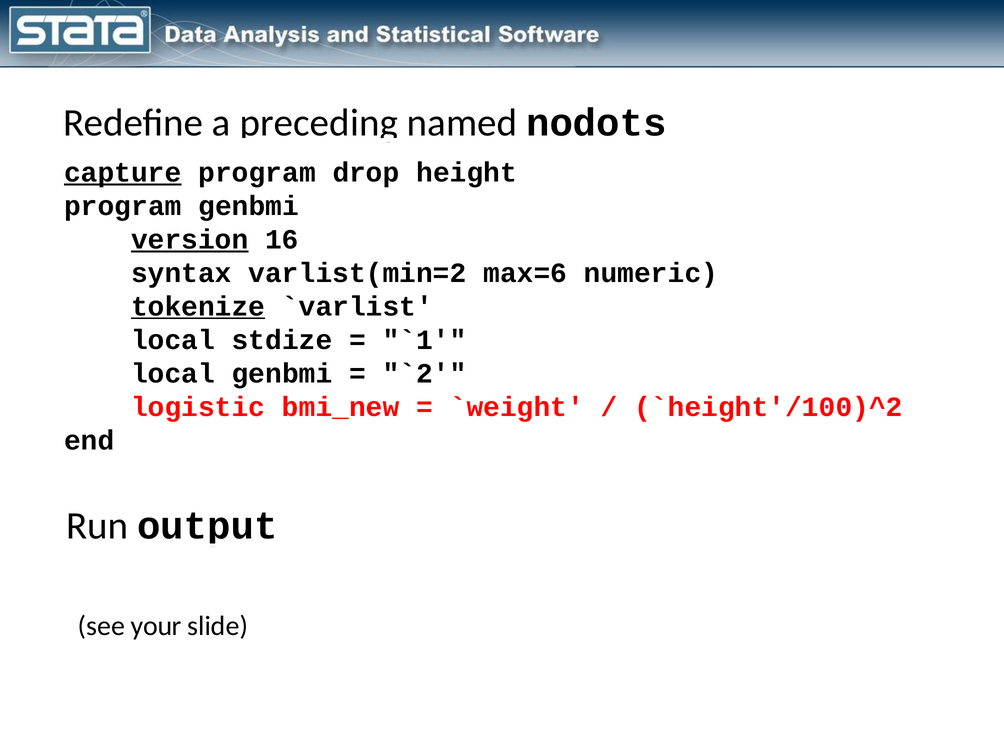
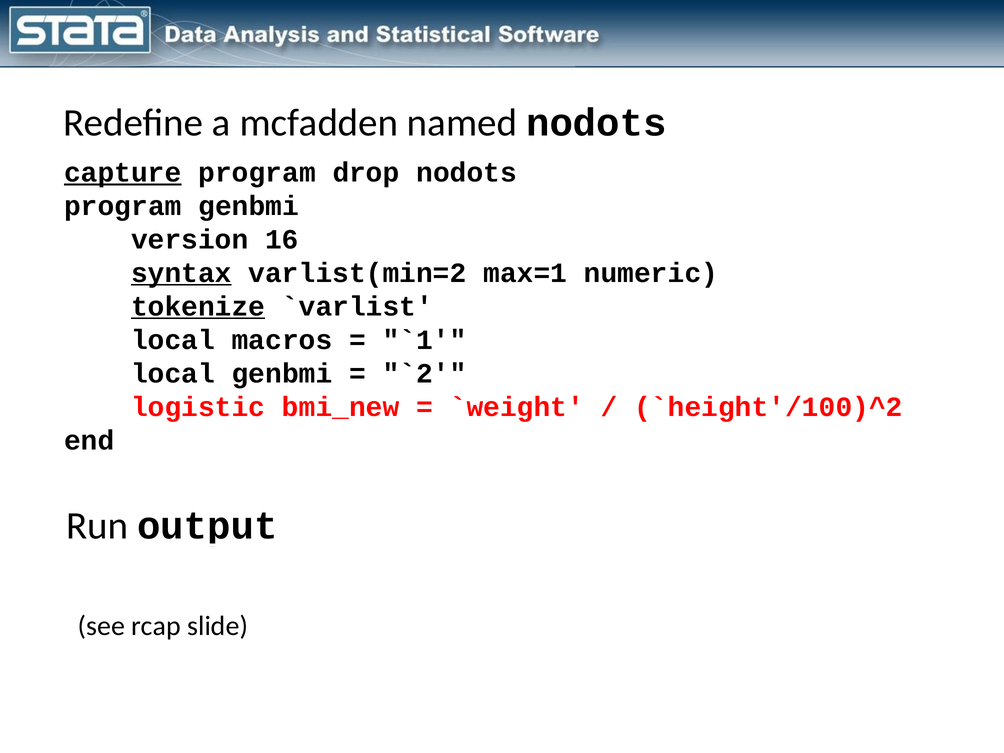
preceding: preceding -> mcfadden
drop height: height -> nodots
version underline: present -> none
syntax underline: none -> present
max=6: max=6 -> max=1
stdize: stdize -> macros
your: your -> rcap
